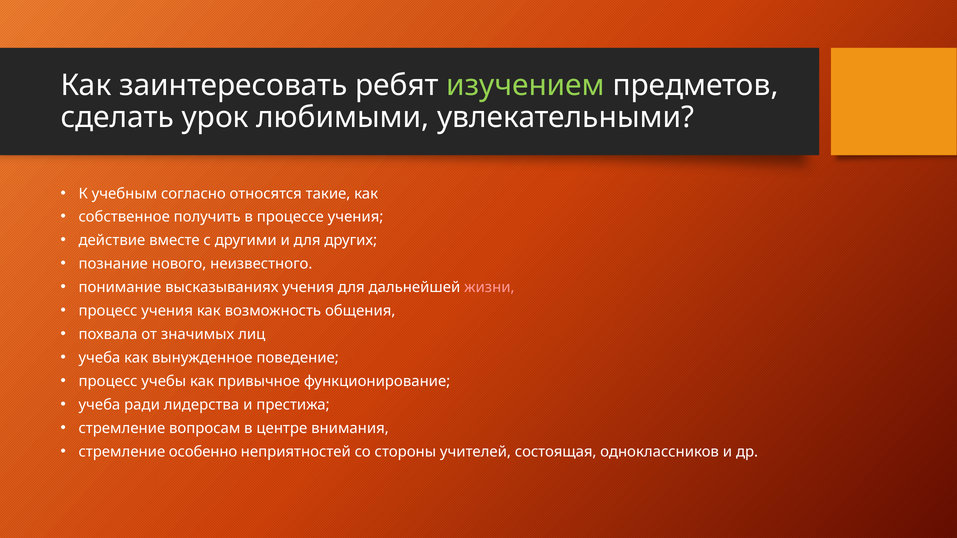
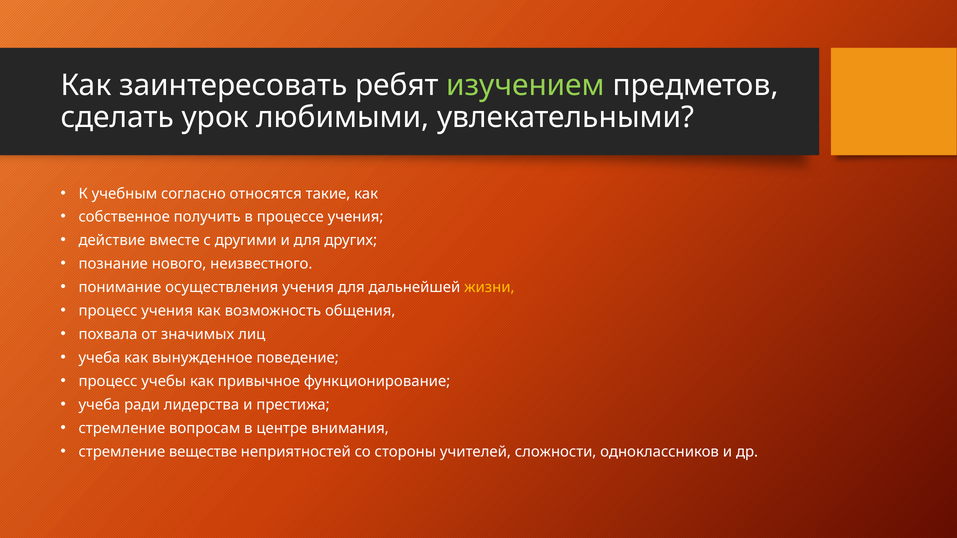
высказываниях: высказываниях -> осуществления
жизни colour: pink -> yellow
особенно: особенно -> веществе
состоящая: состоящая -> сложности
